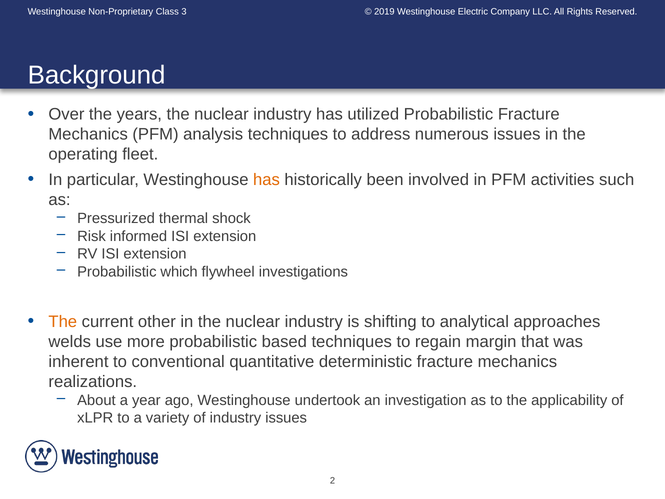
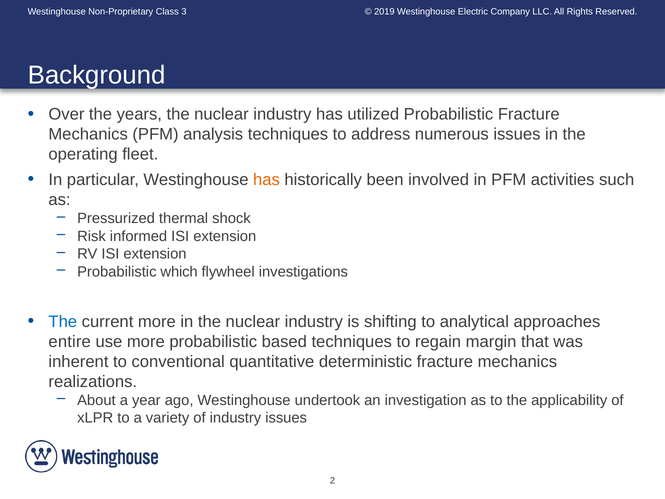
The at (63, 322) colour: orange -> blue
current other: other -> more
welds: welds -> entire
